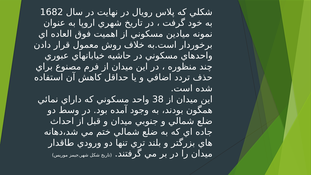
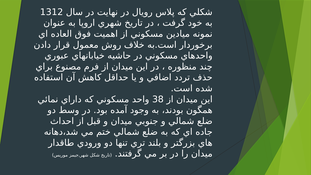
1682: 1682 -> 1312
